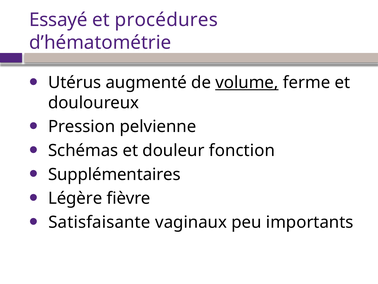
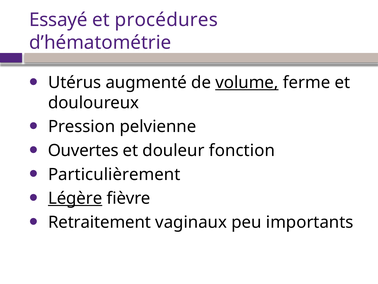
Schémas: Schémas -> Ouvertes
Supplémentaires: Supplémentaires -> Particulièrement
Légère underline: none -> present
Satisfaisante: Satisfaisante -> Retraitement
